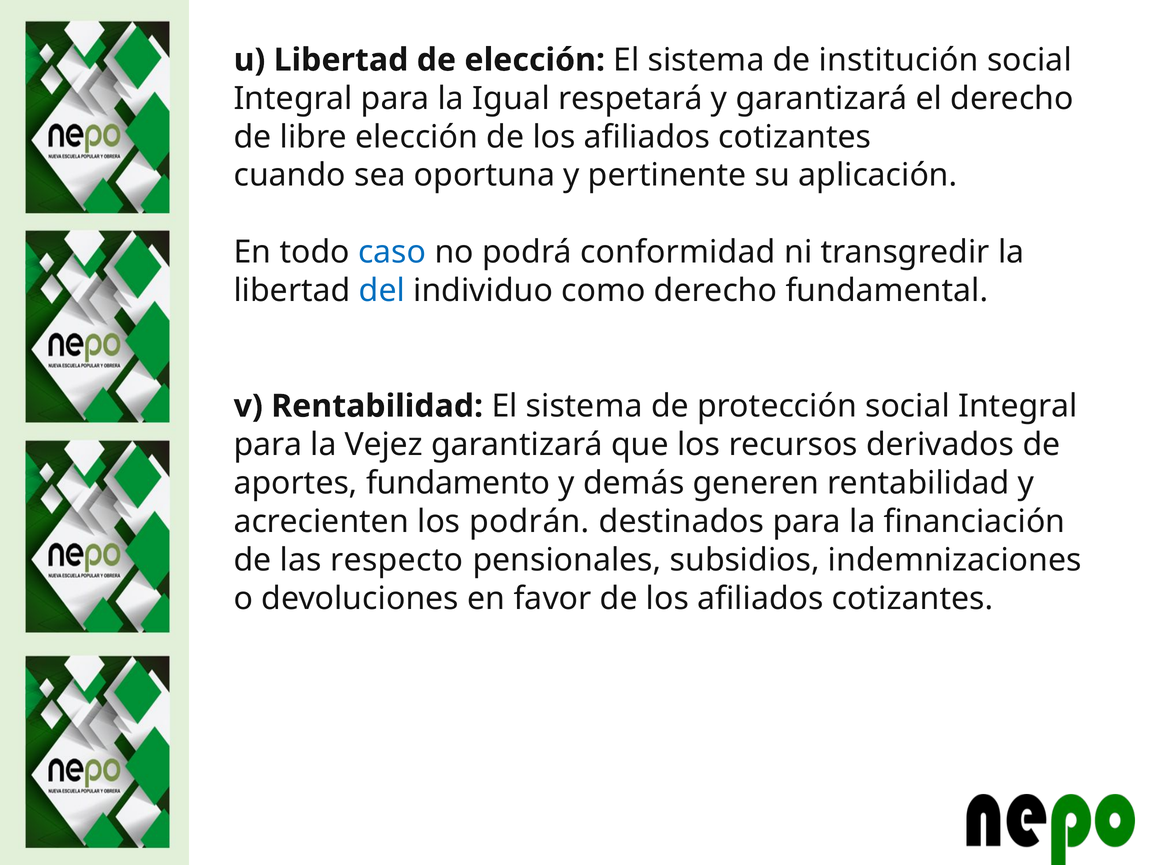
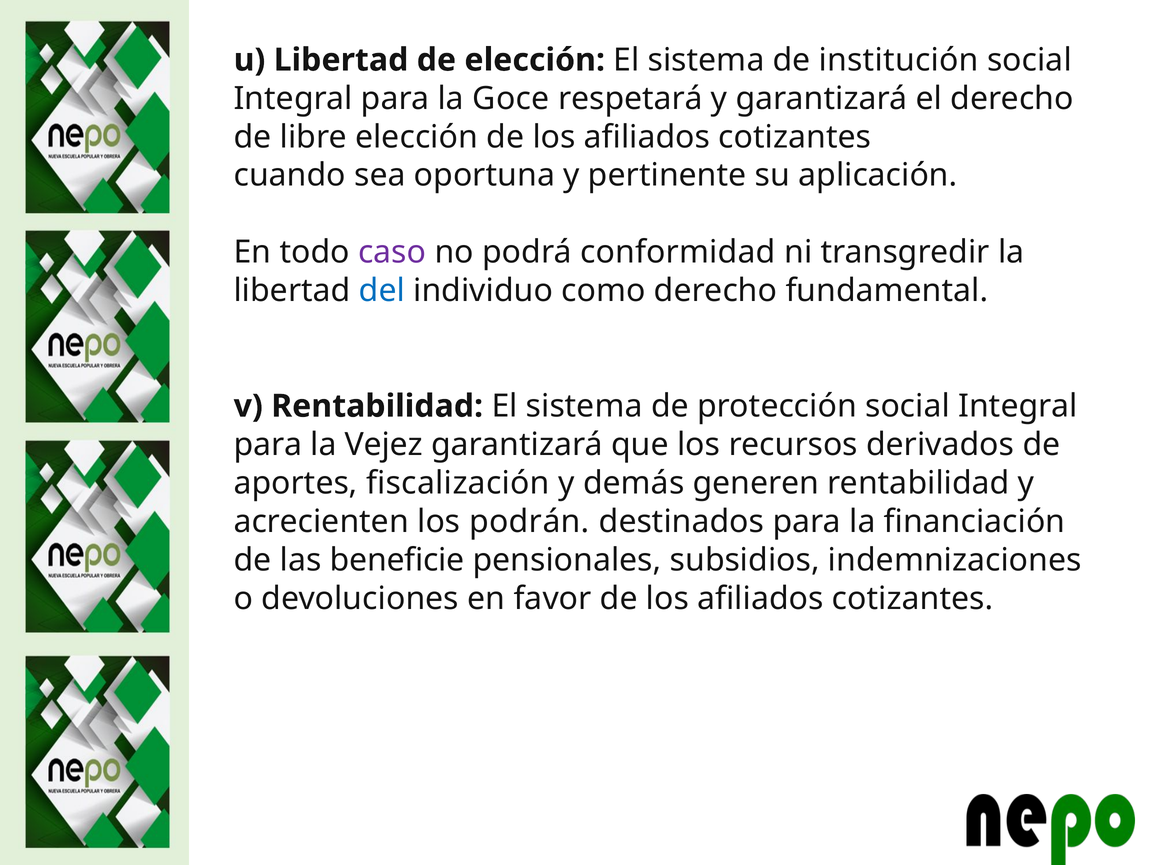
Igual: Igual -> Goce
caso colour: blue -> purple
fundamento: fundamento -> fiscalización
respecto: respecto -> beneficie
